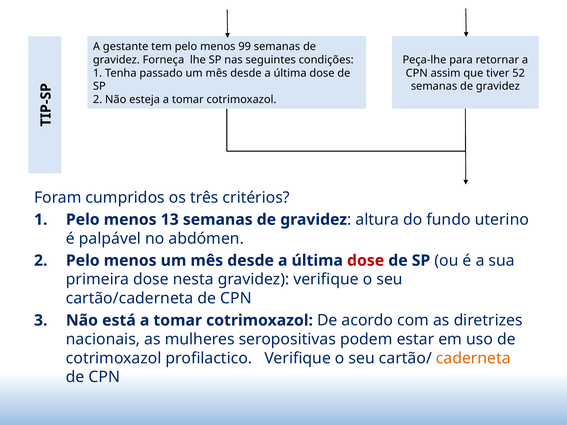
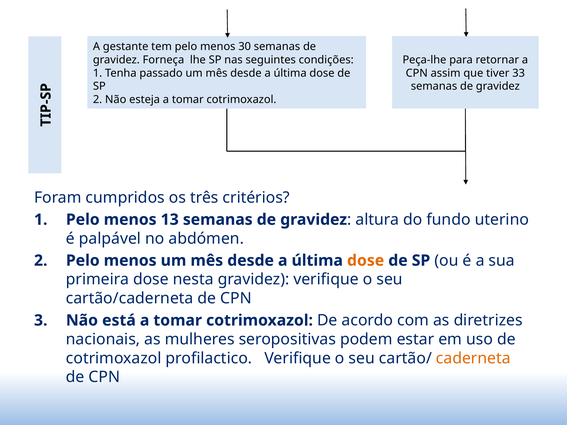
99: 99 -> 30
52: 52 -> 33
dose at (366, 261) colour: red -> orange
